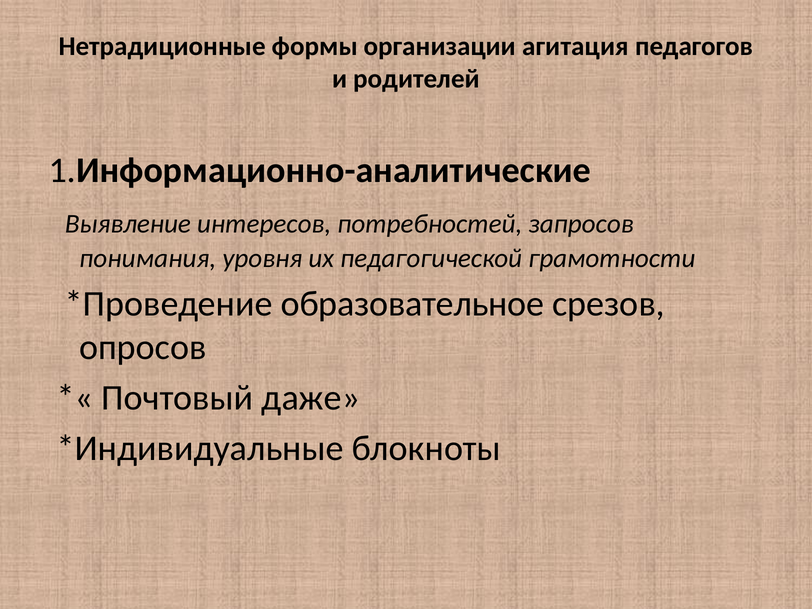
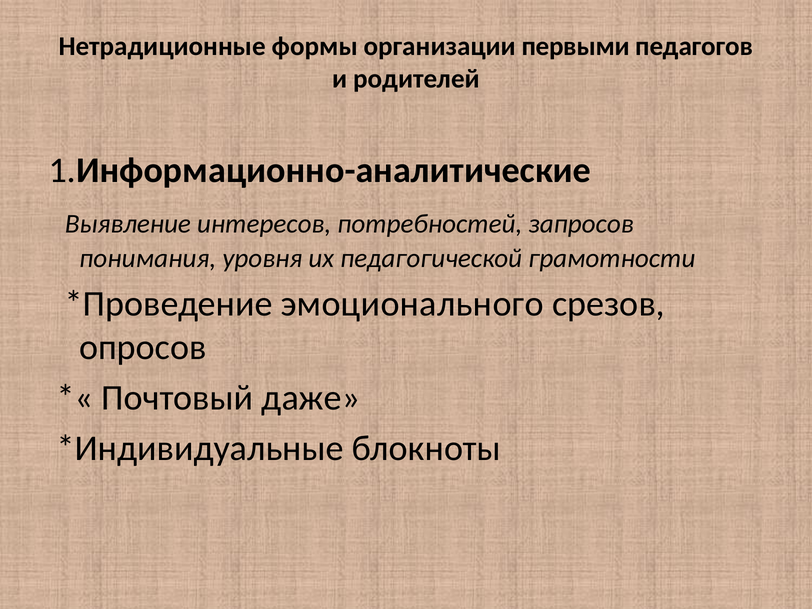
агитация: агитация -> первыми
образовательное: образовательное -> эмоционального
